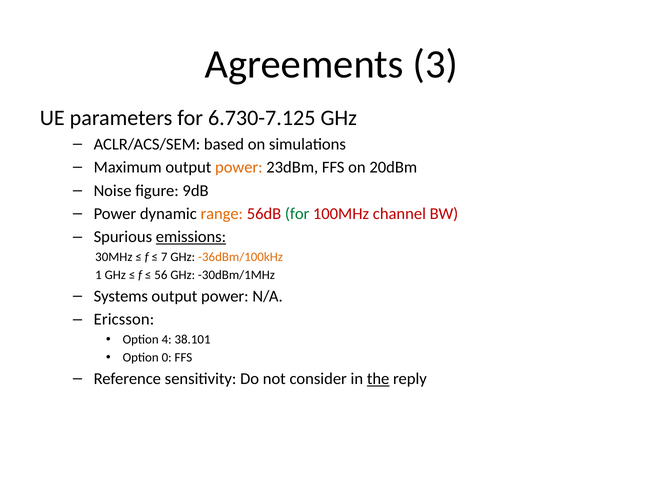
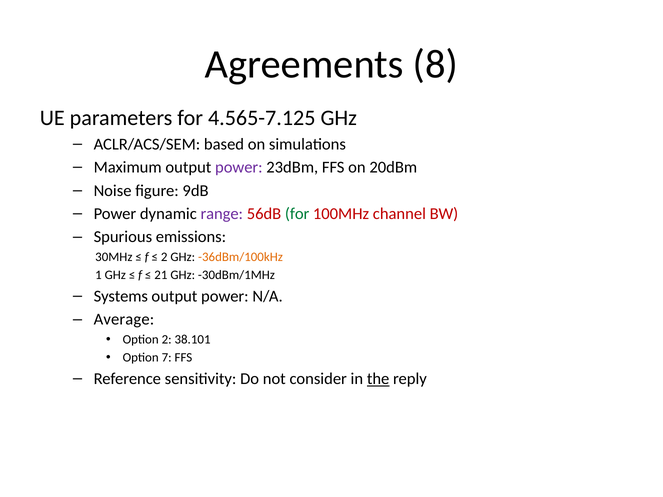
3: 3 -> 8
6.730-7.125: 6.730-7.125 -> 4.565-7.125
power at (239, 167) colour: orange -> purple
range colour: orange -> purple
emissions underline: present -> none
7 at (164, 257): 7 -> 2
56: 56 -> 21
Ericsson: Ericsson -> Average
Option 4: 4 -> 2
0: 0 -> 7
